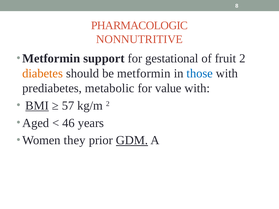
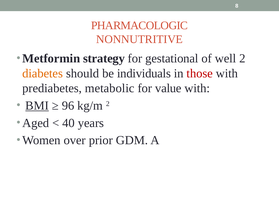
support: support -> strategy
fruit: fruit -> well
be metformin: metformin -> individuals
those colour: blue -> red
57: 57 -> 96
46: 46 -> 40
they: they -> over
GDM underline: present -> none
